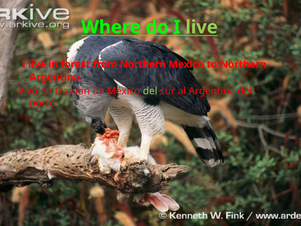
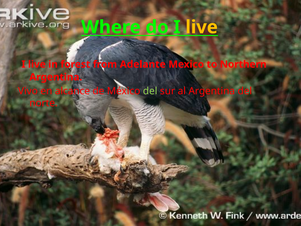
live at (202, 27) colour: light green -> yellow
from Northern: Northern -> Adelante
traman: traman -> alcance
